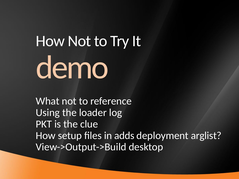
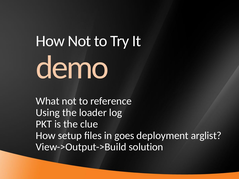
adds: adds -> goes
desktop: desktop -> solution
